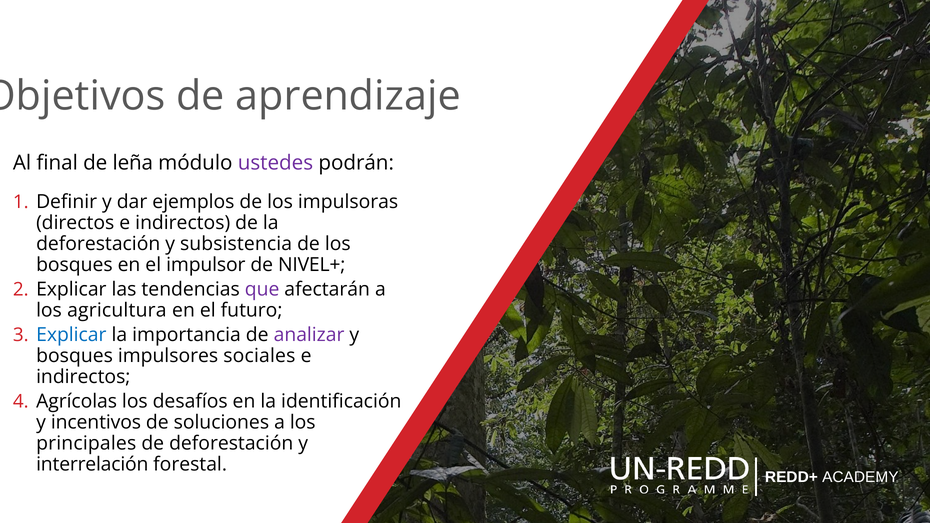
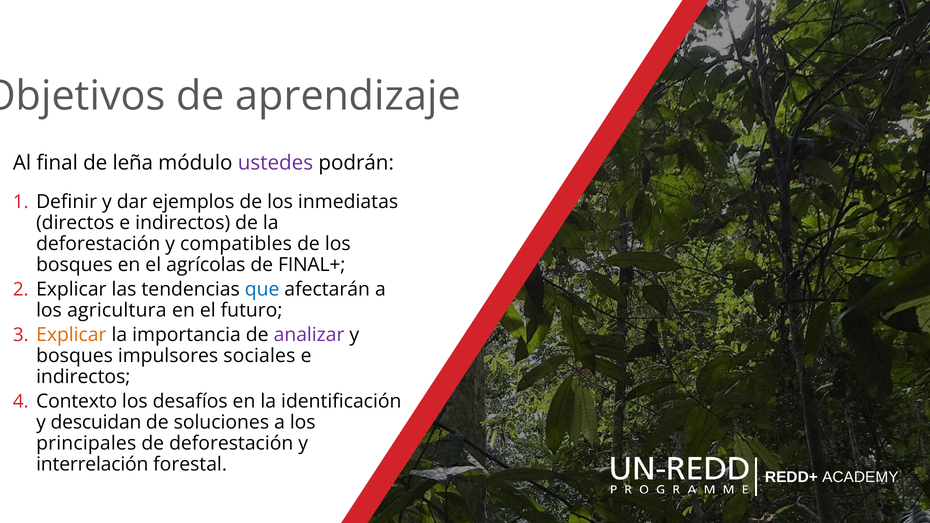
impulsoras: impulsoras -> inmediatas
subsistencia: subsistencia -> compatibles
impulsor: impulsor -> agrícolas
NIVEL+: NIVEL+ -> FINAL+
que colour: purple -> blue
Explicar at (71, 335) colour: blue -> orange
Agrícolas: Agrícolas -> Contexto
incentivos: incentivos -> descuidan
